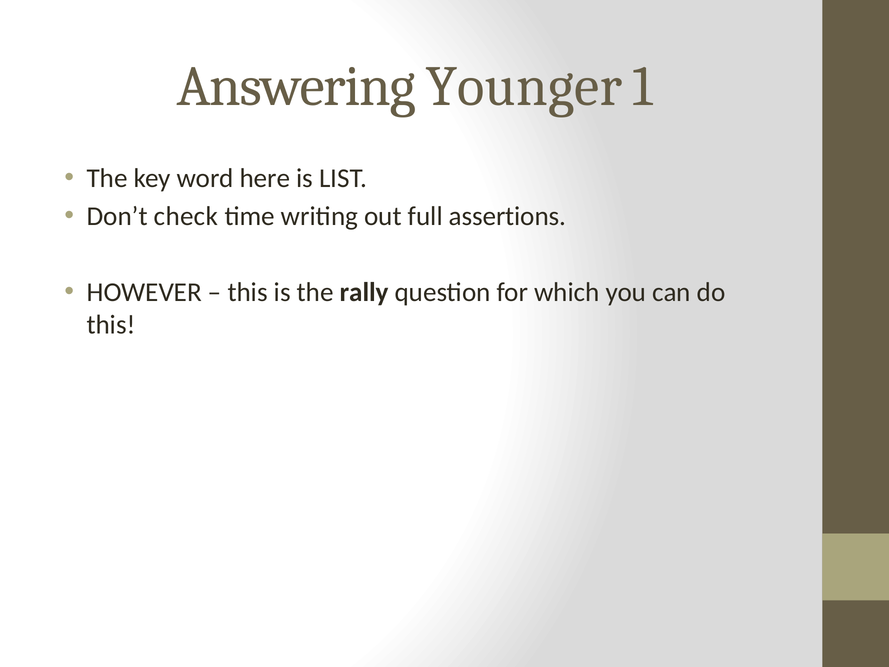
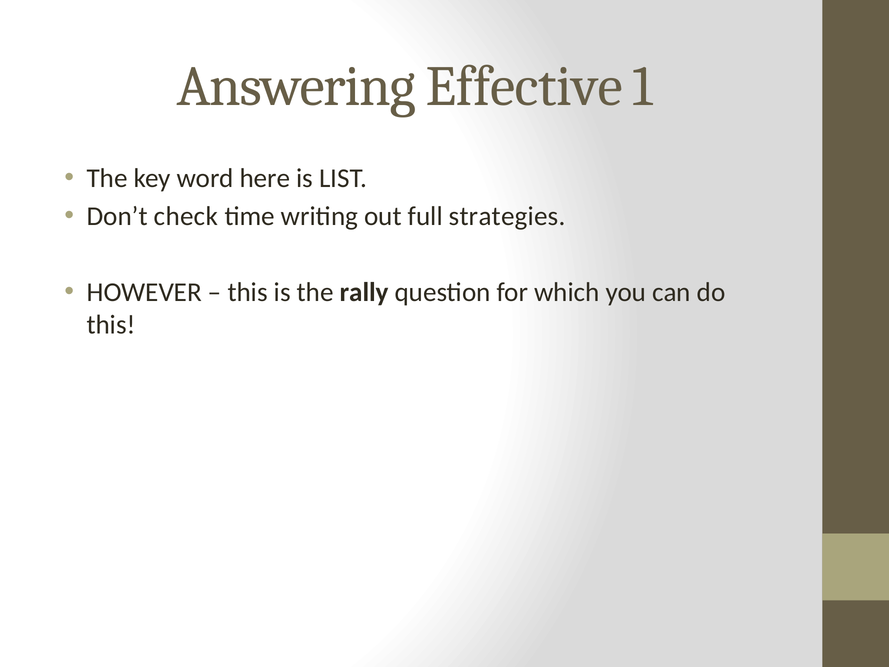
Younger: Younger -> Effective
assertions: assertions -> strategies
